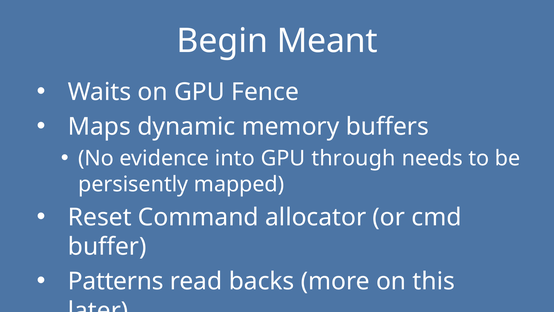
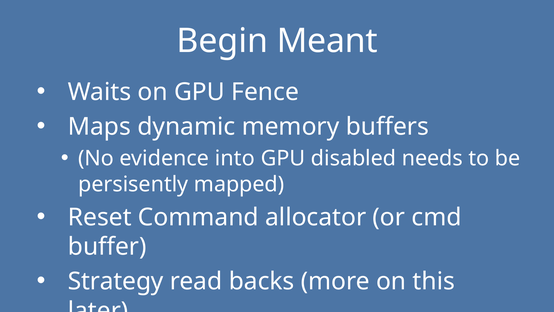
through: through -> disabled
Patterns: Patterns -> Strategy
